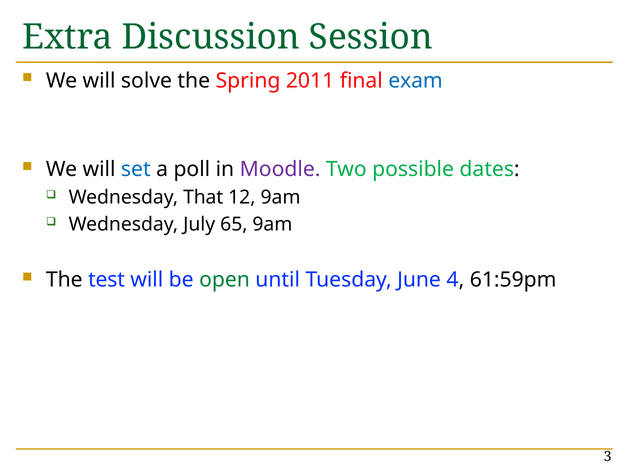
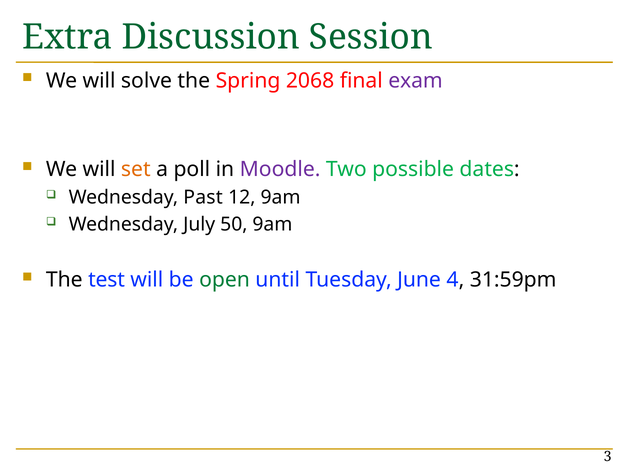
2011: 2011 -> 2068
exam colour: blue -> purple
set colour: blue -> orange
That: That -> Past
65: 65 -> 50
61:59pm: 61:59pm -> 31:59pm
